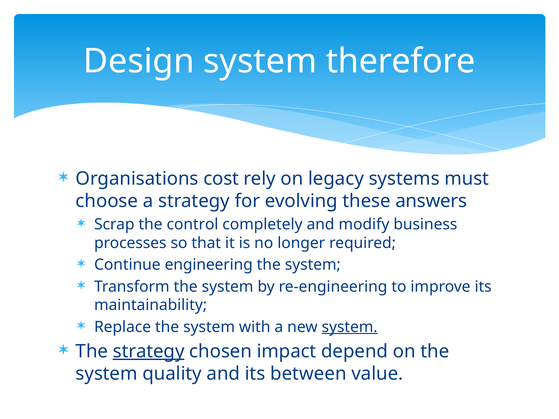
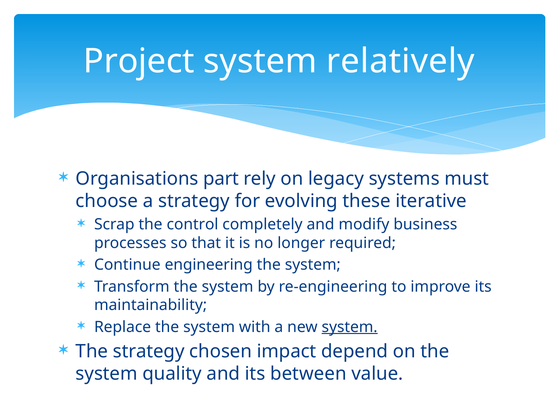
Design: Design -> Project
therefore: therefore -> relatively
cost: cost -> part
answers: answers -> iterative
strategy at (149, 352) underline: present -> none
